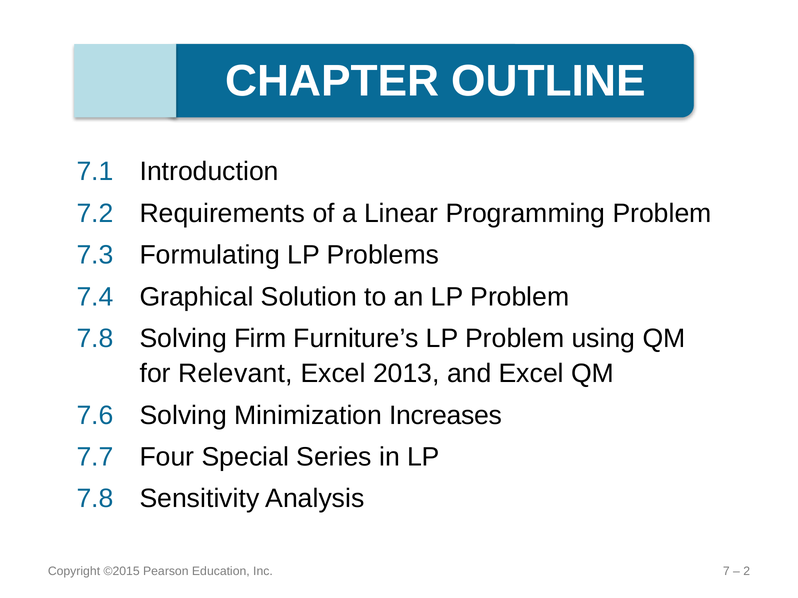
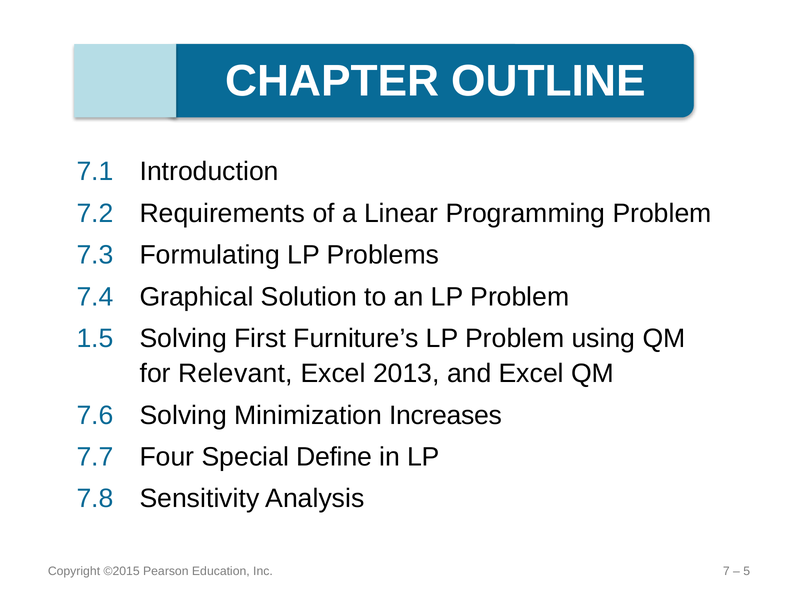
7.8 at (95, 339): 7.8 -> 1.5
Firm: Firm -> First
Series: Series -> Define
2: 2 -> 5
